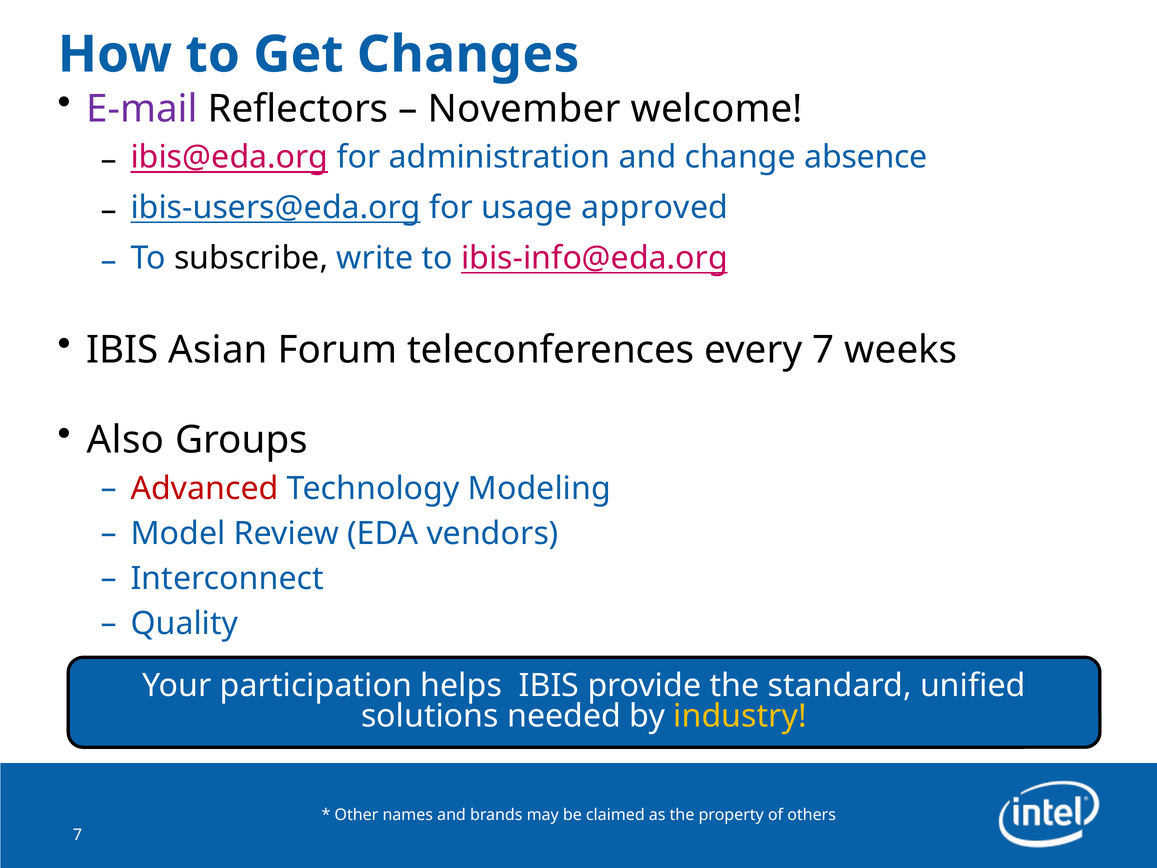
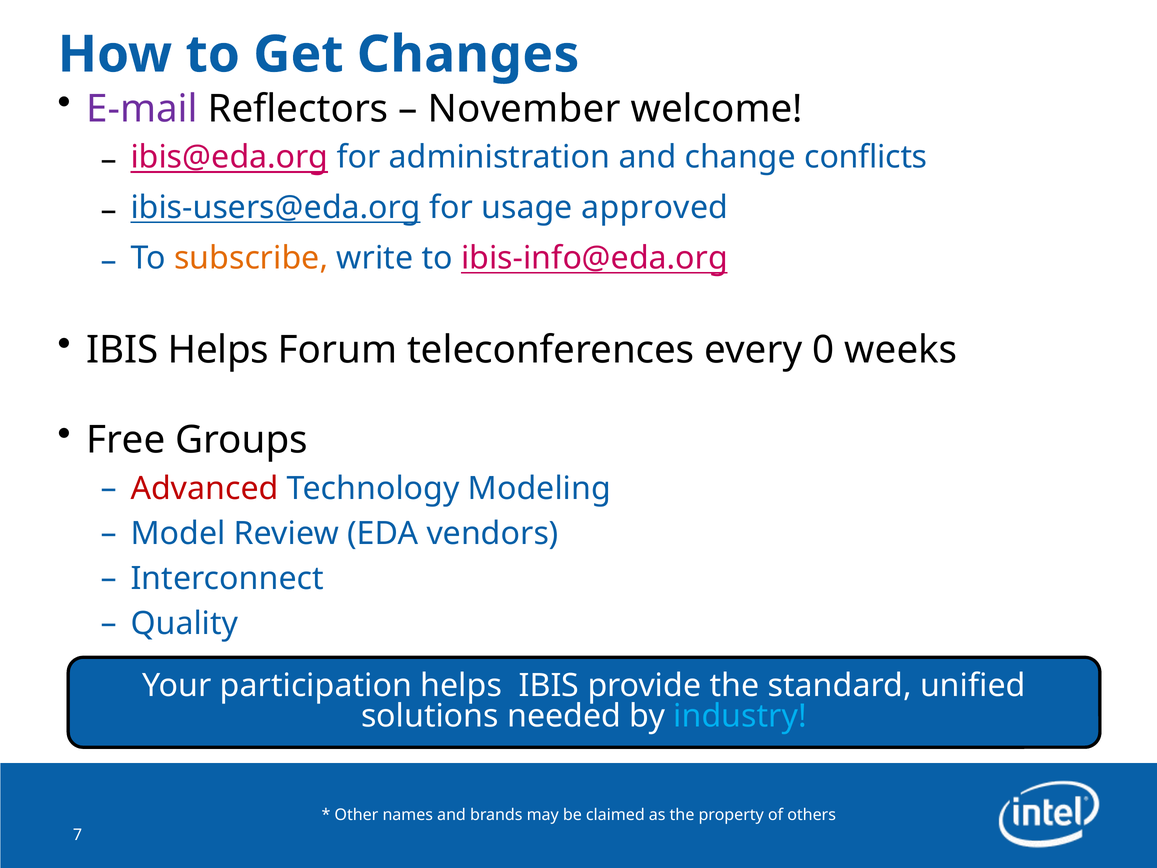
absence: absence -> conflicts
subscribe colour: black -> orange
IBIS Asian: Asian -> Helps
every 7: 7 -> 0
Also: Also -> Free
industry colour: yellow -> light blue
